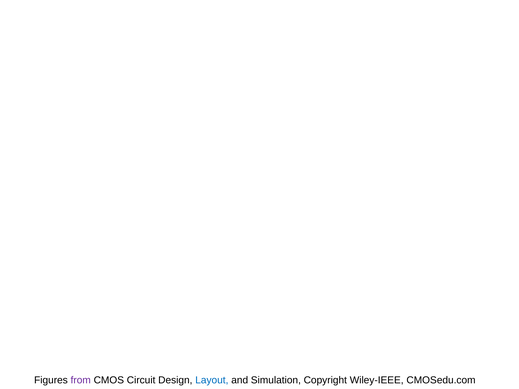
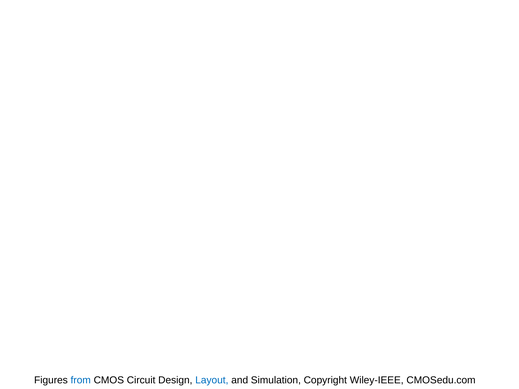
from colour: purple -> blue
